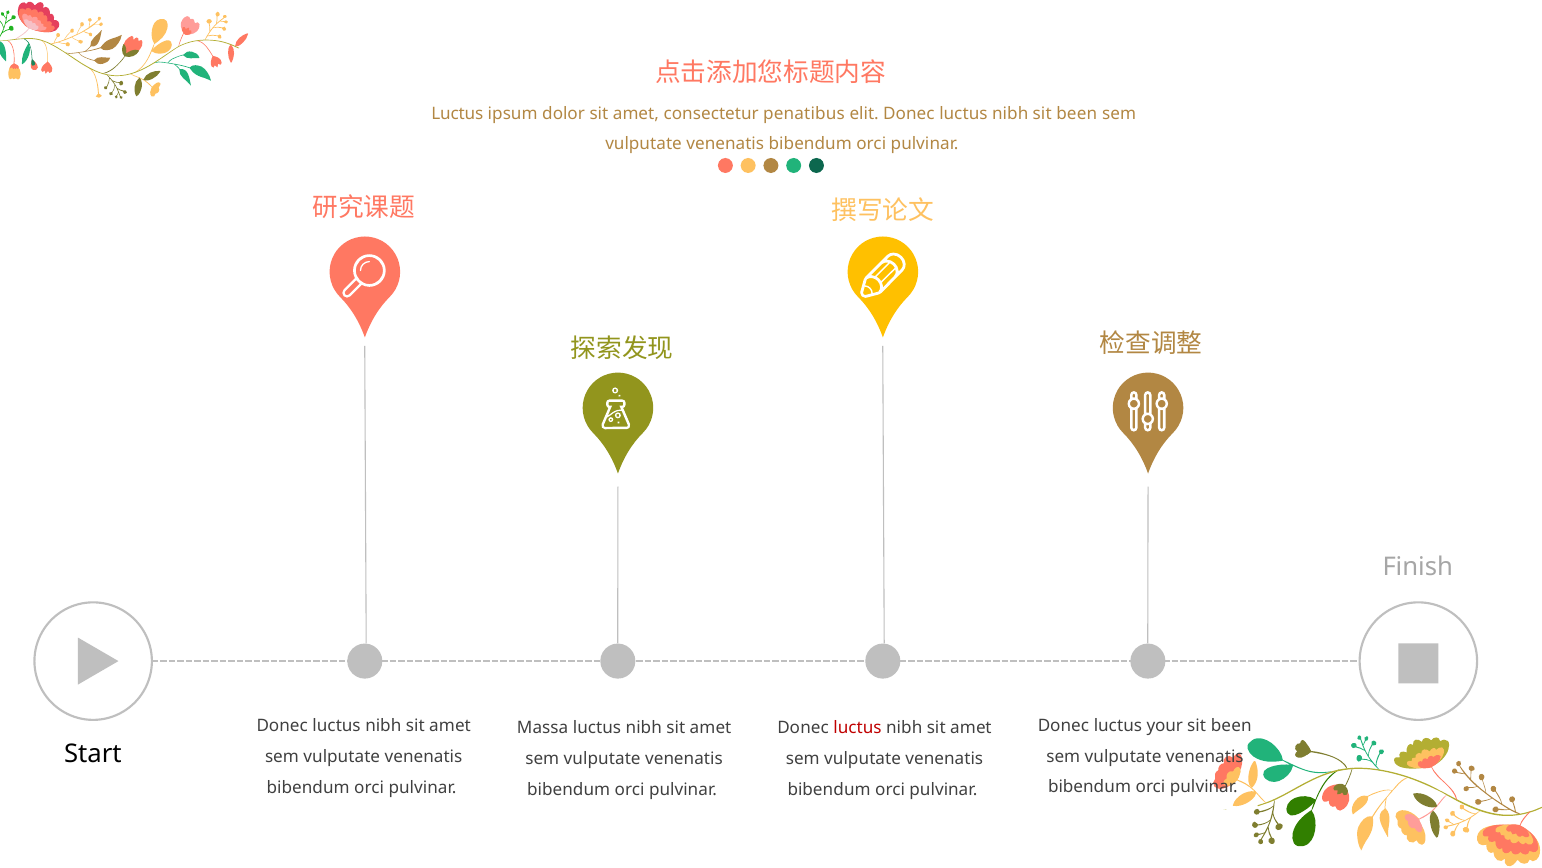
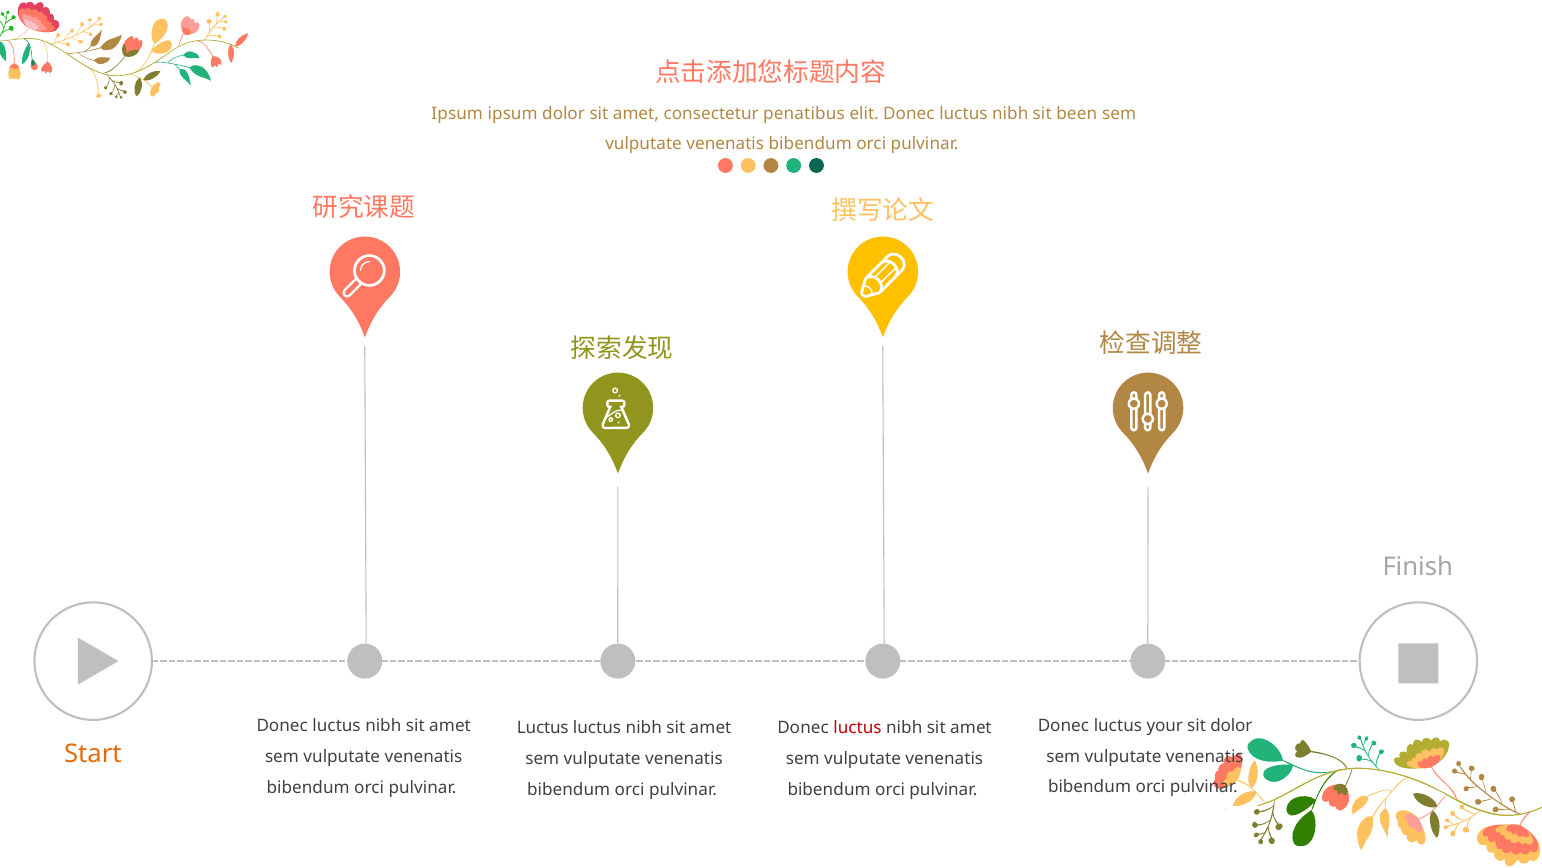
Luctus at (457, 113): Luctus -> Ipsum
been at (1231, 725): been -> dolor
Massa at (543, 727): Massa -> Luctus
Start colour: black -> orange
